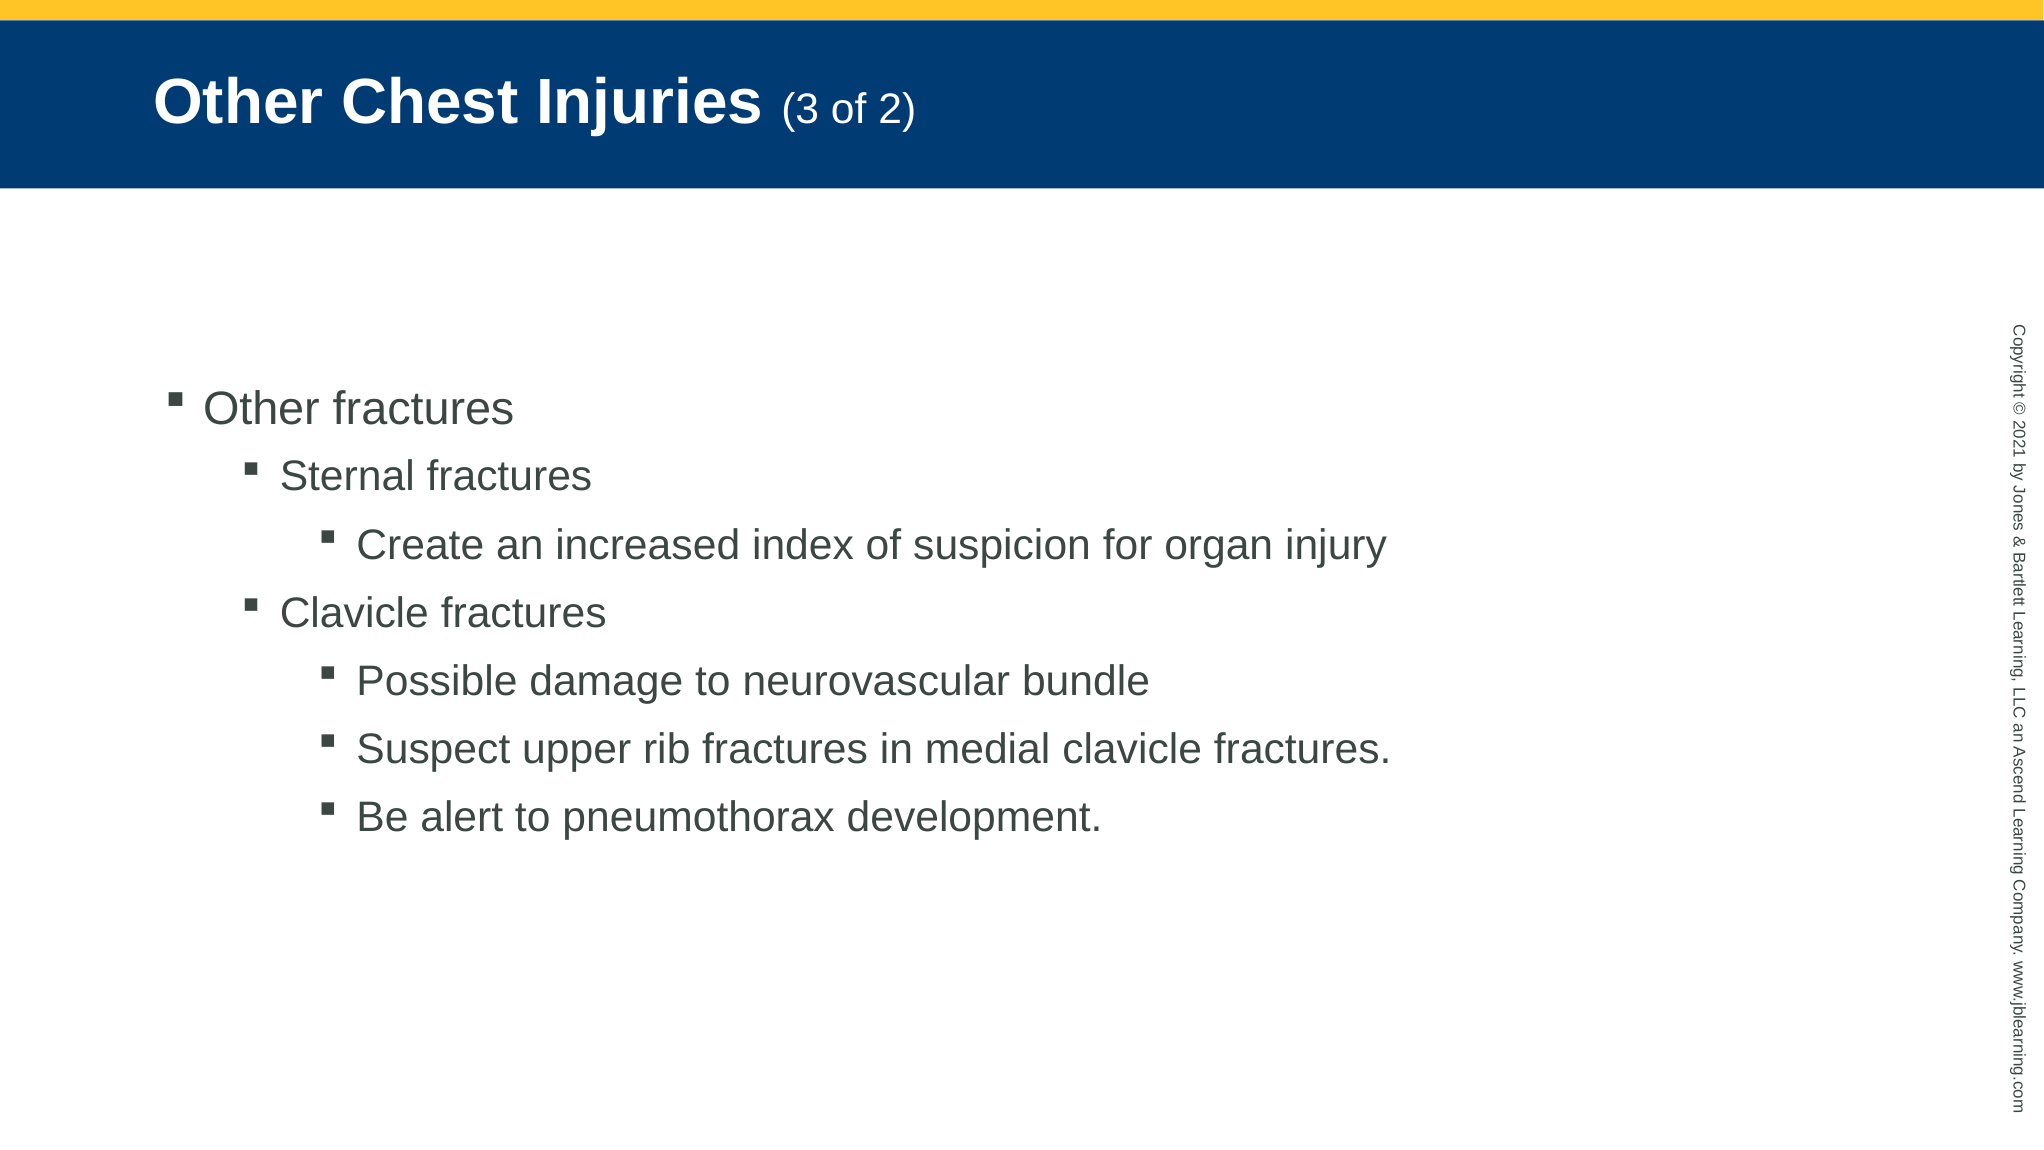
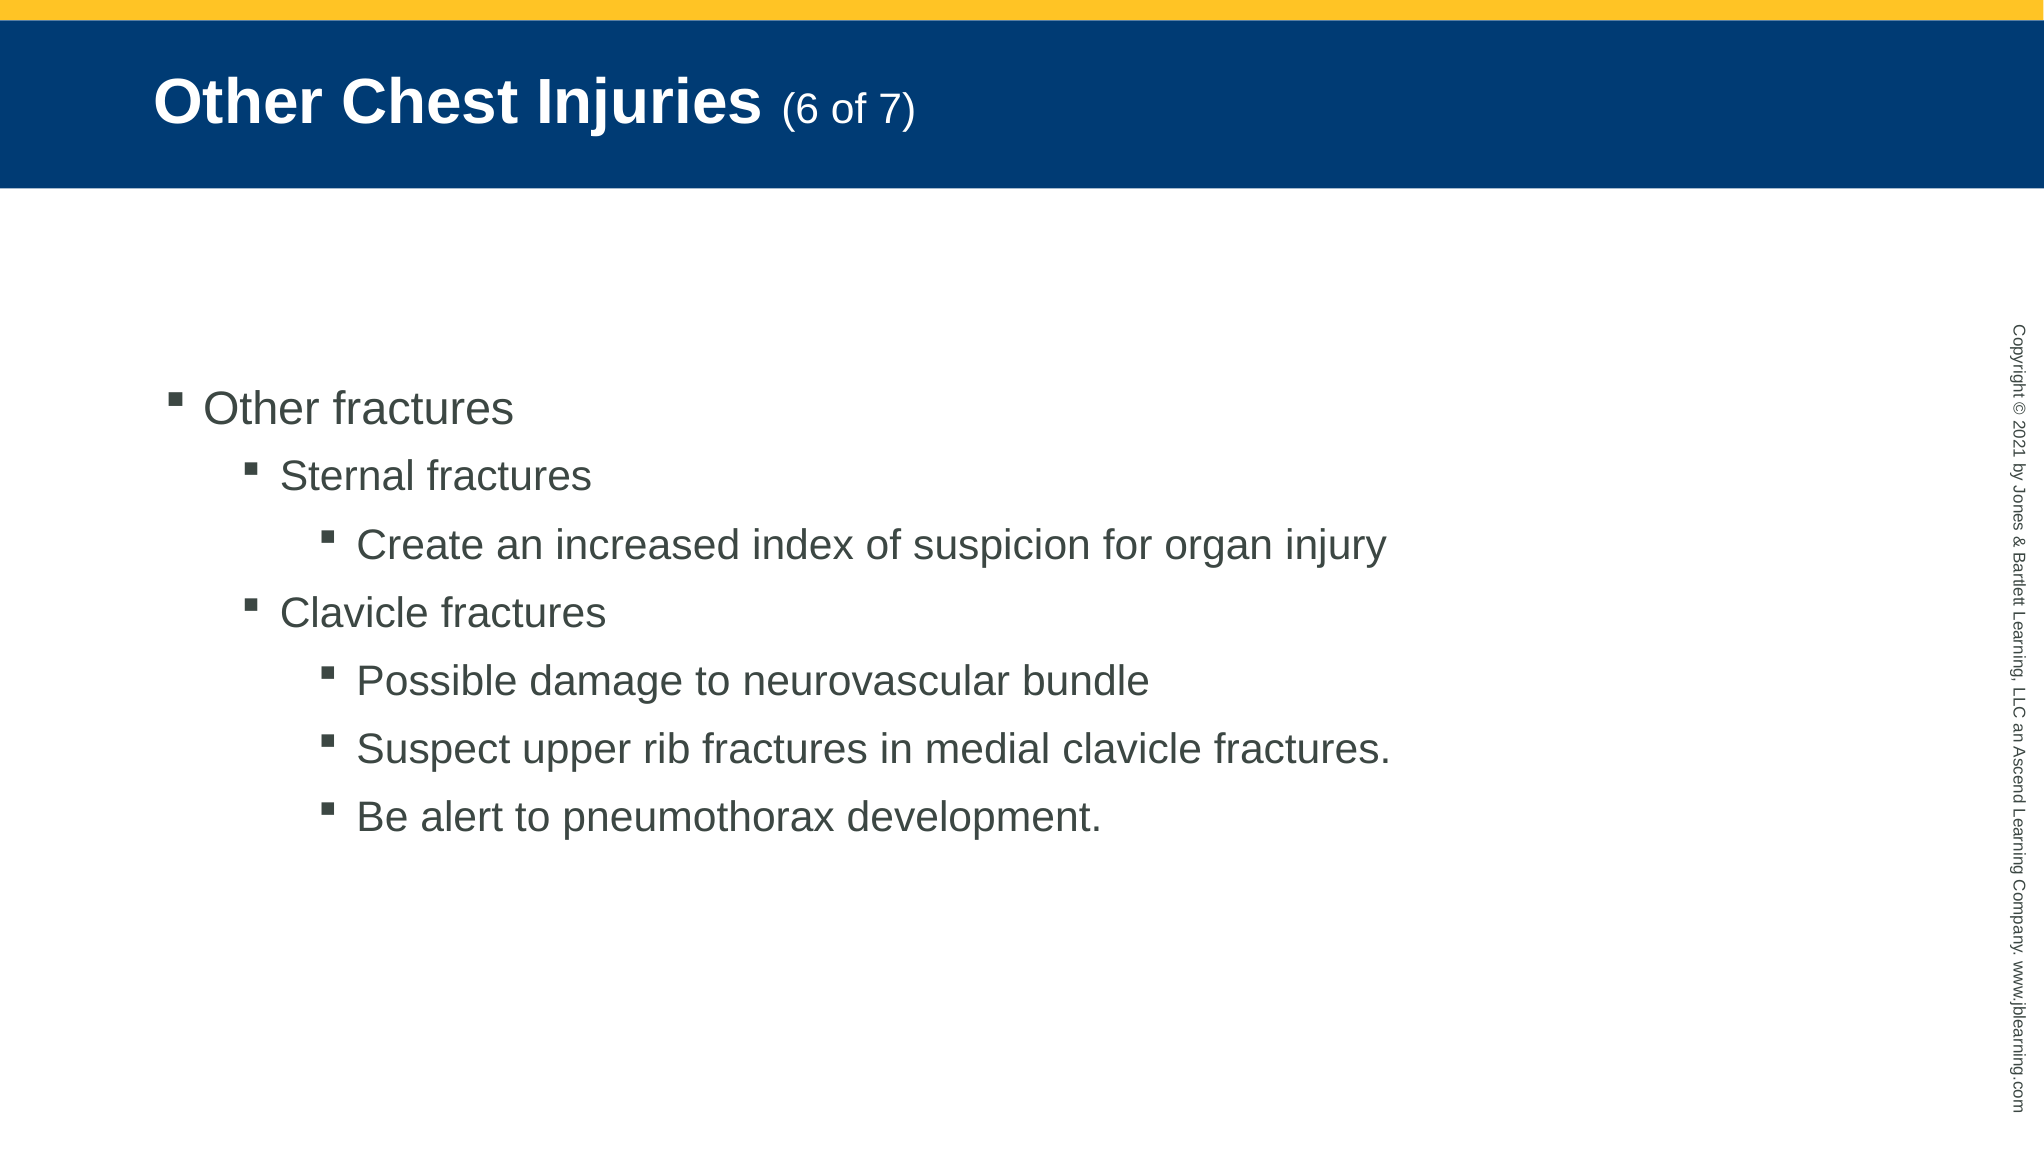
3: 3 -> 6
of 2: 2 -> 7
